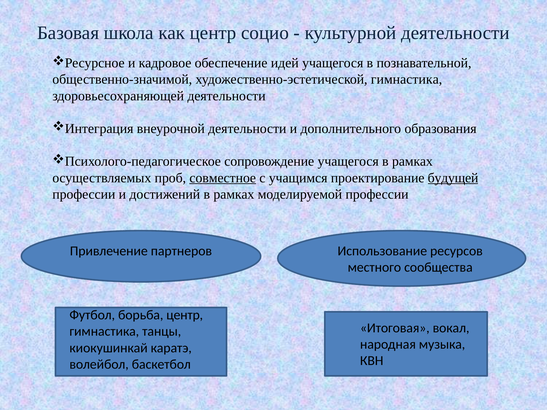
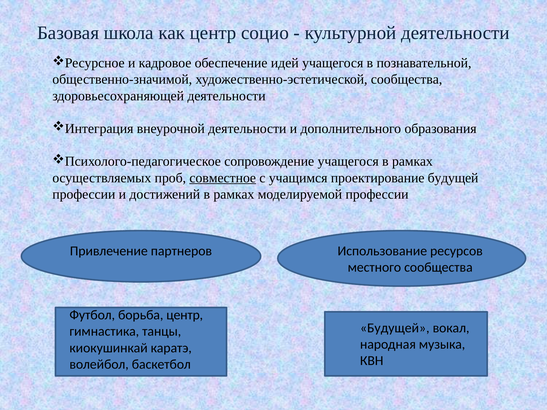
художественно-эстетической гимнастика: гимнастика -> сообщества
будущей at (453, 178) underline: present -> none
Итоговая at (395, 328): Итоговая -> Будущей
